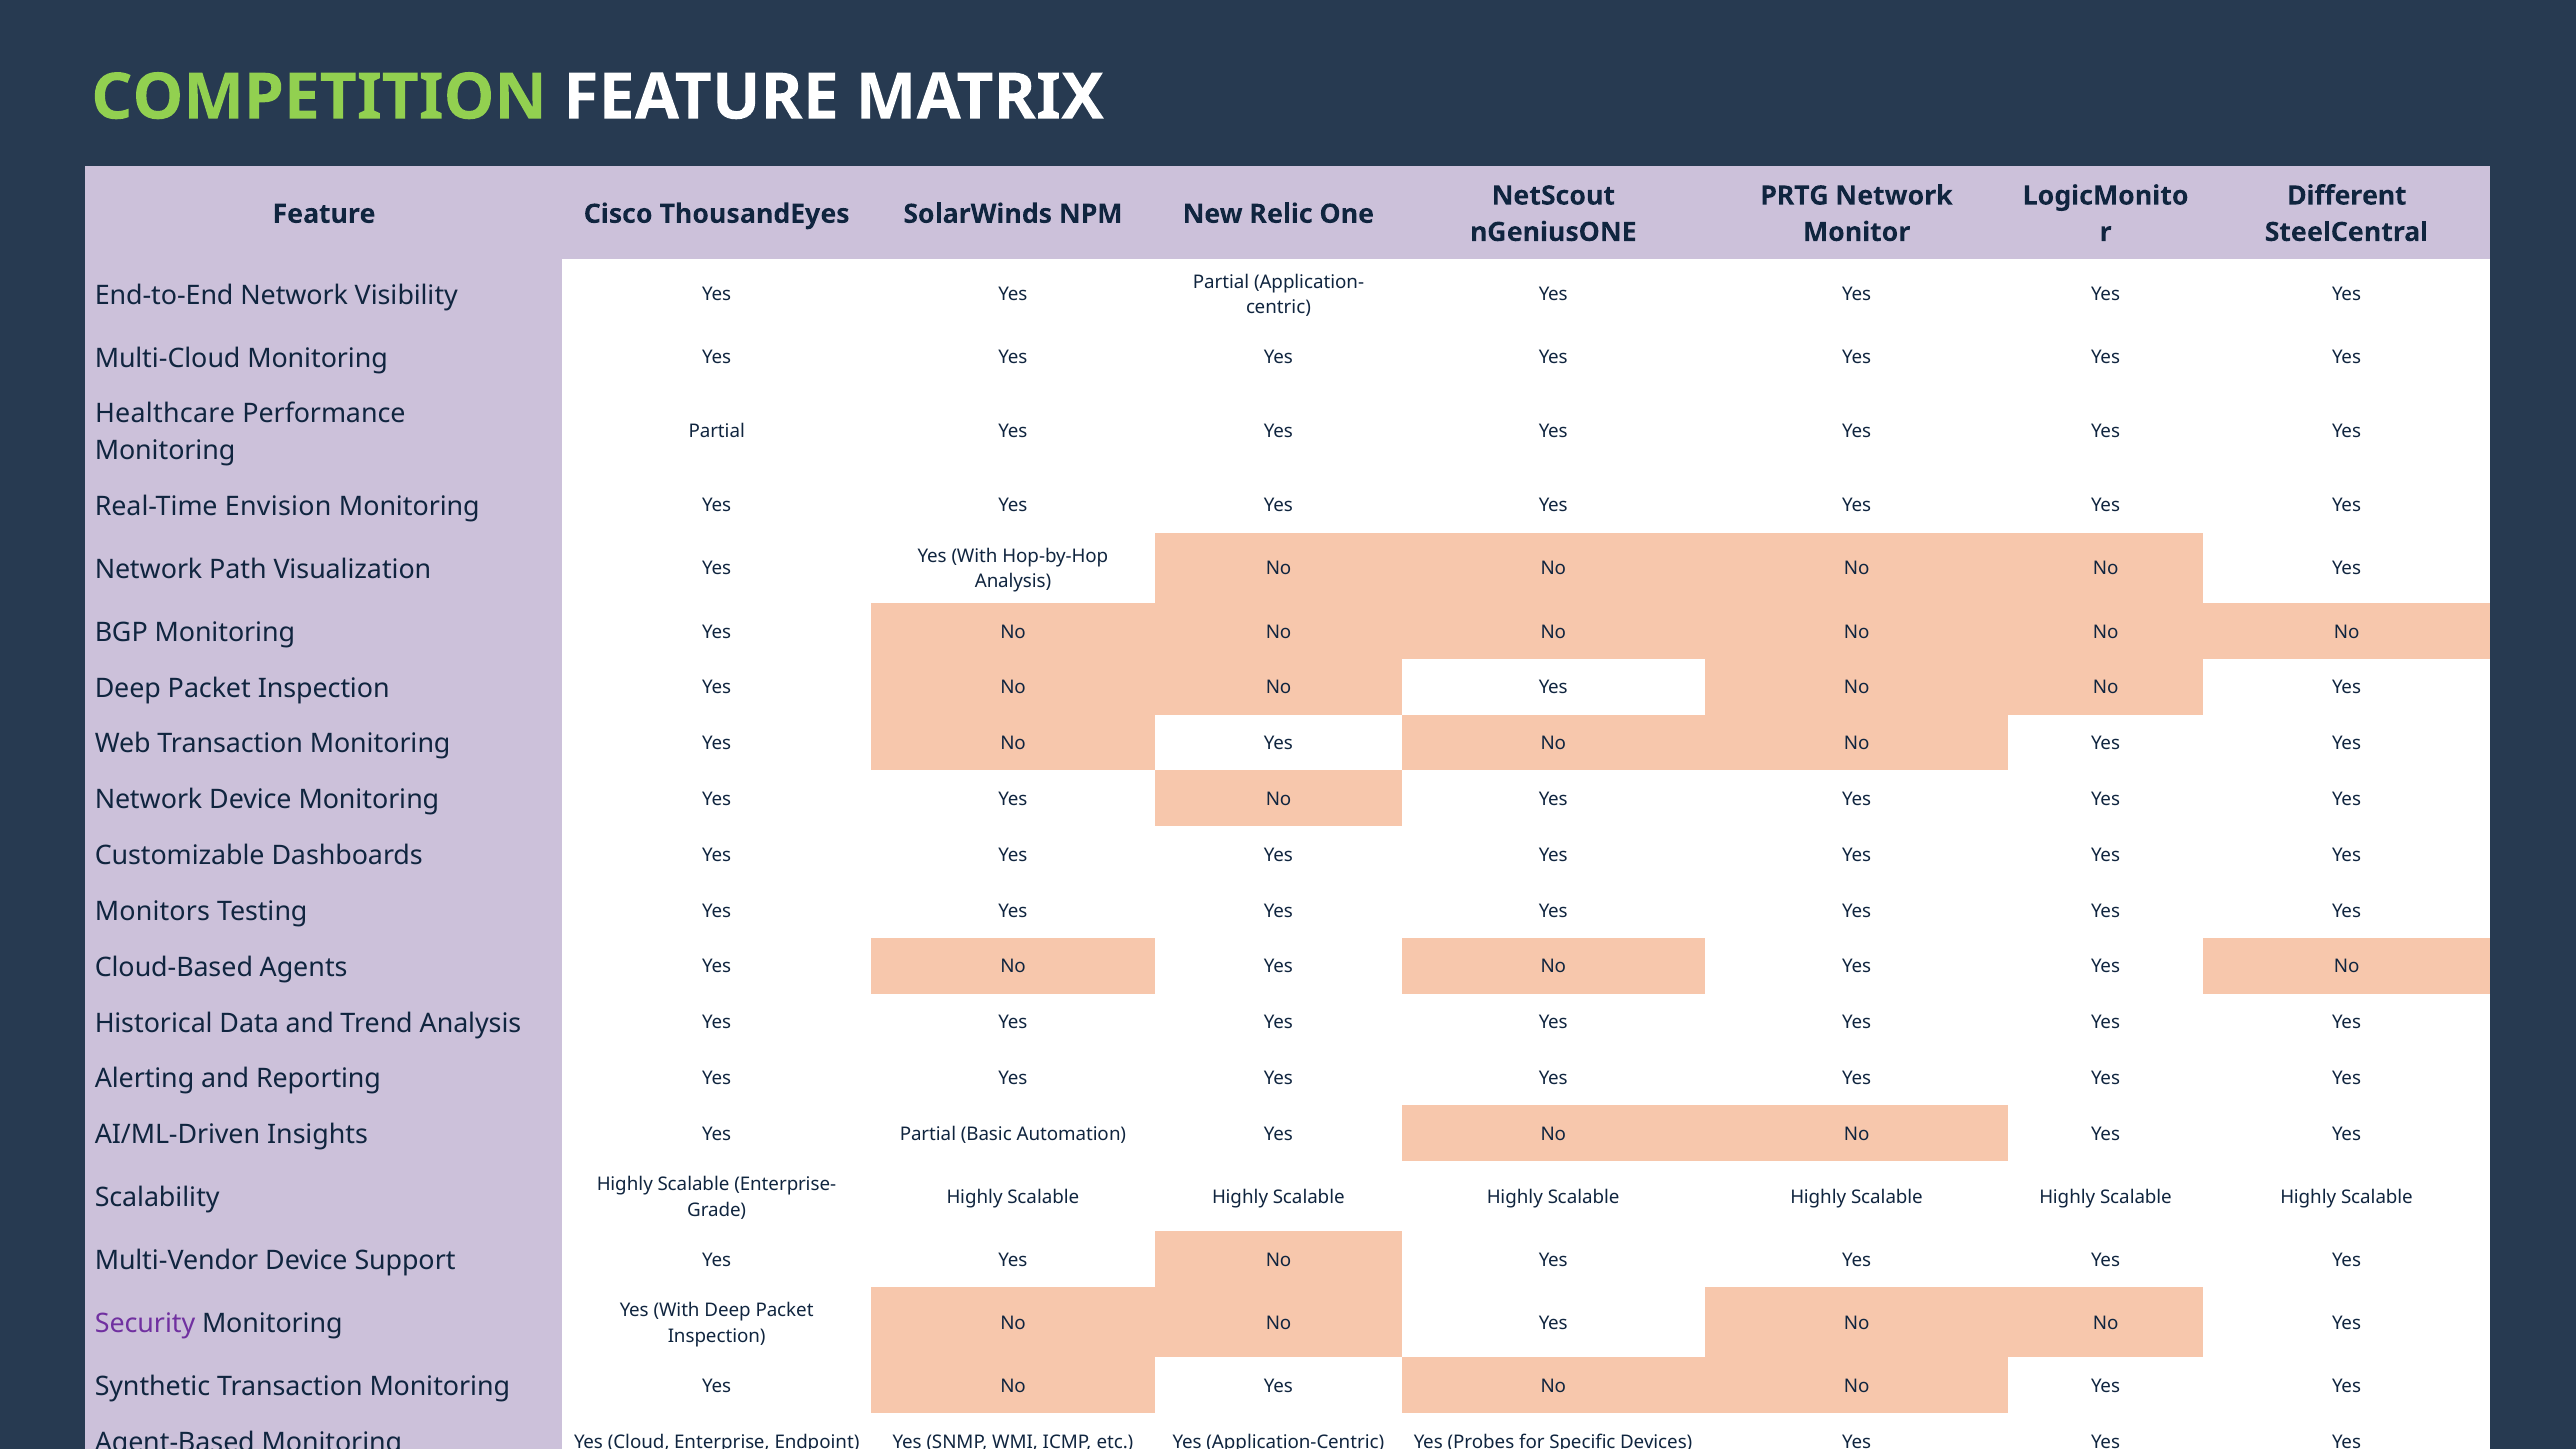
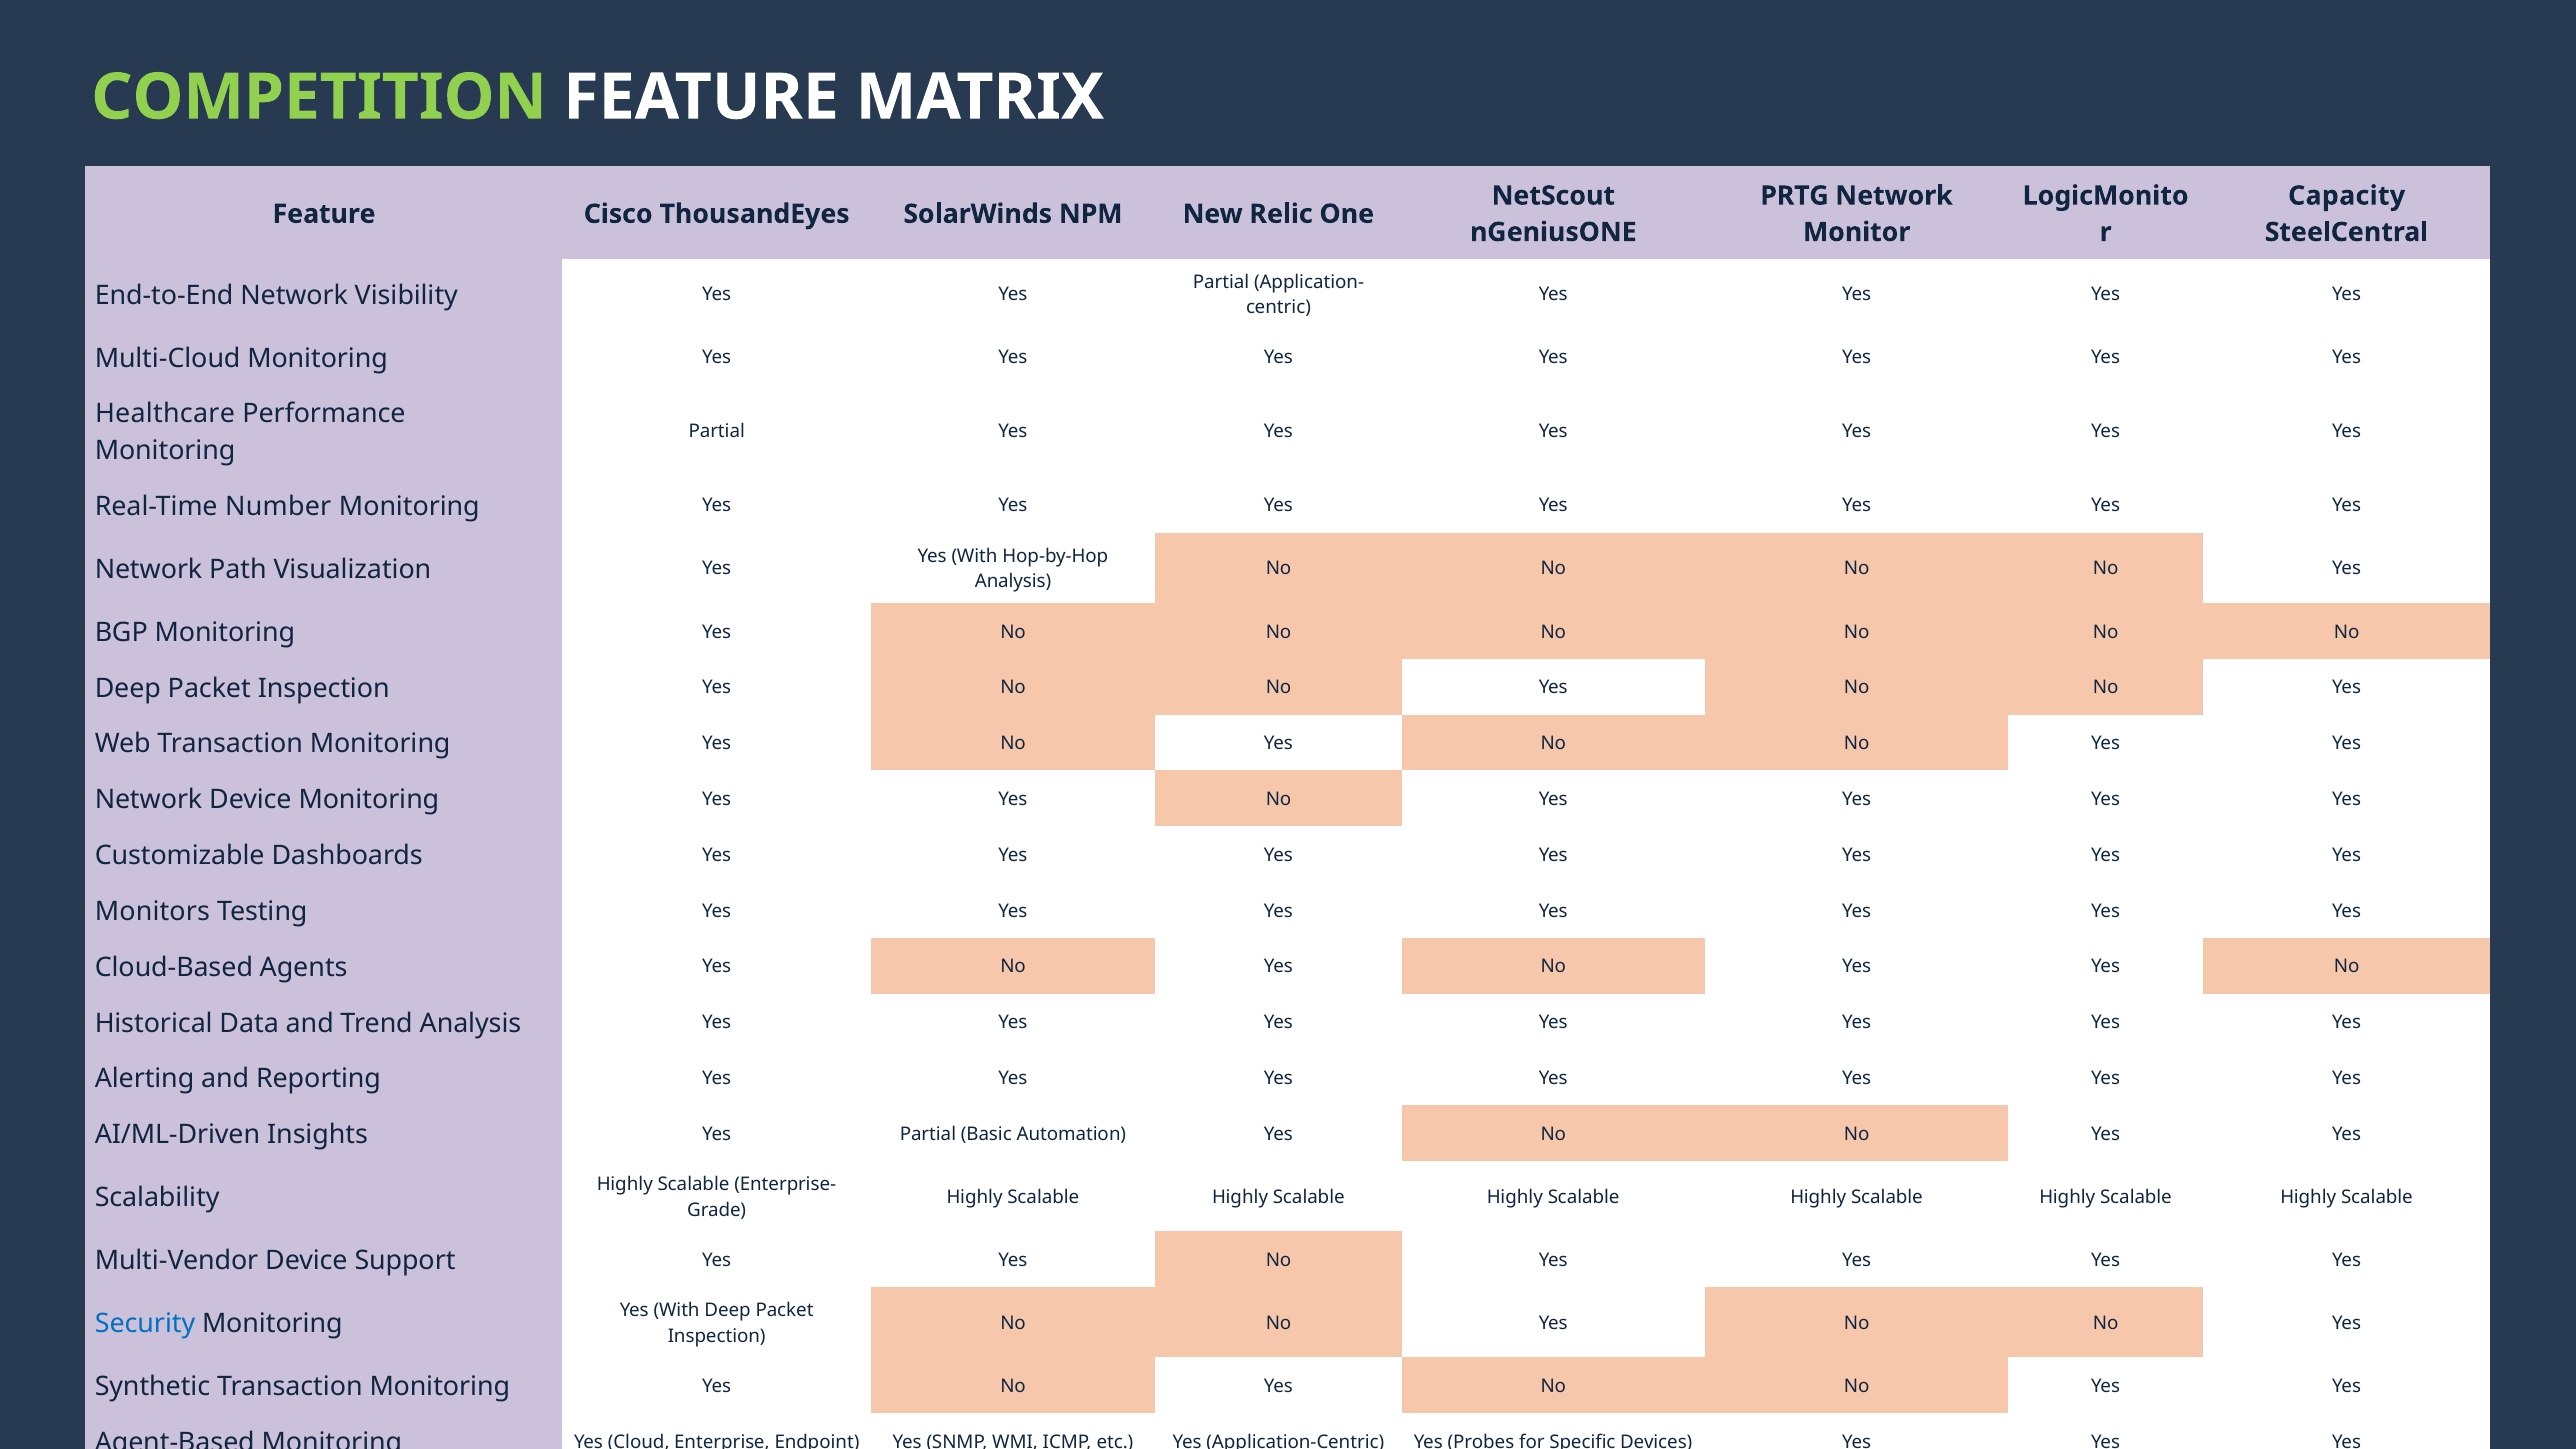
Different: Different -> Capacity
Envision: Envision -> Number
Security colour: purple -> blue
